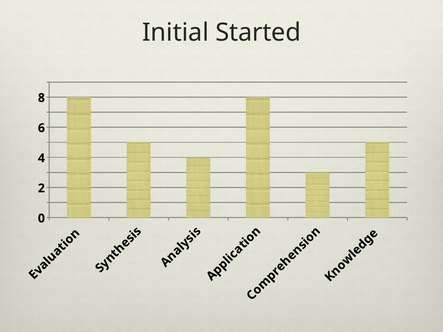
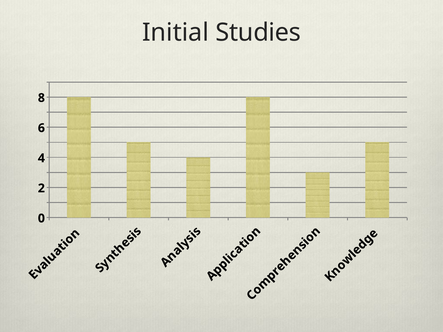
Started: Started -> Studies
